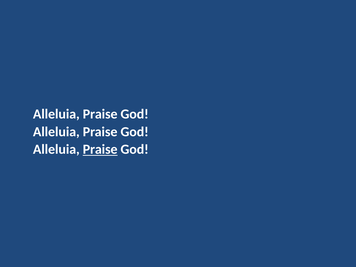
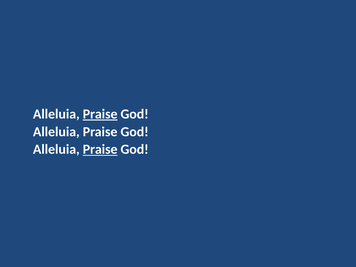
Praise at (100, 114) underline: none -> present
